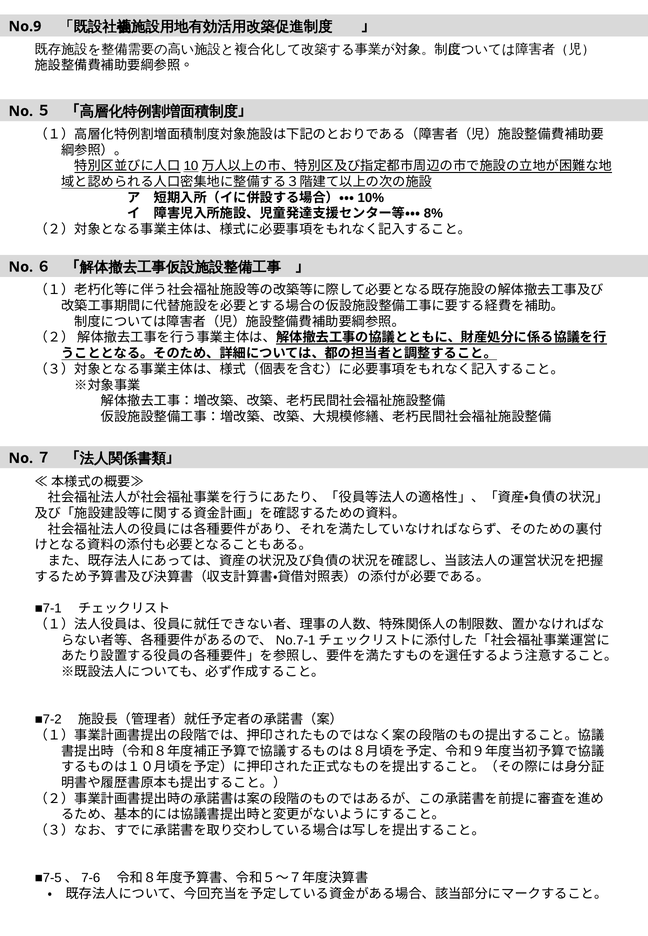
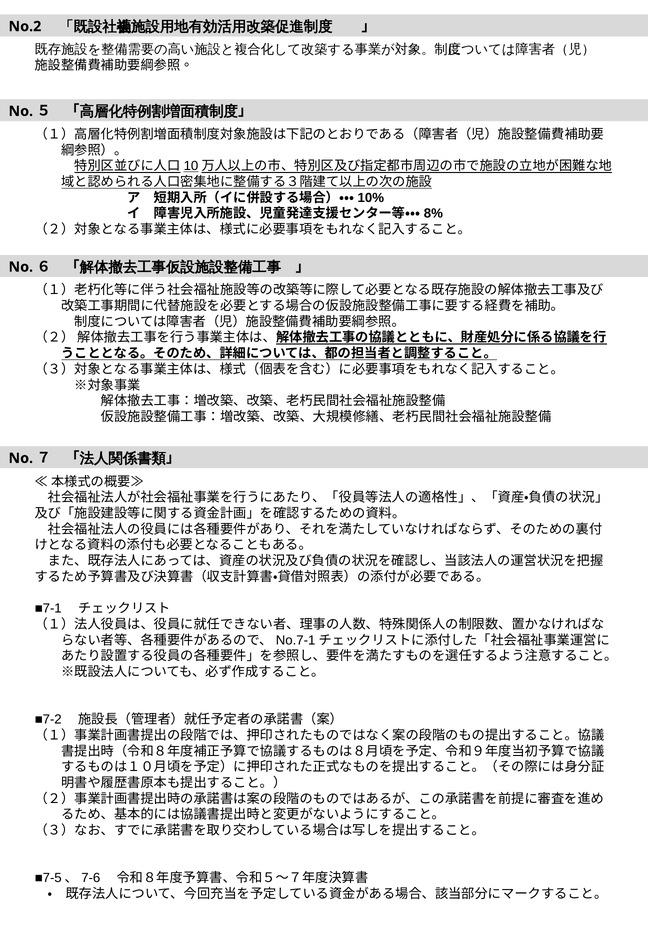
No.9: No.9 -> No.2
